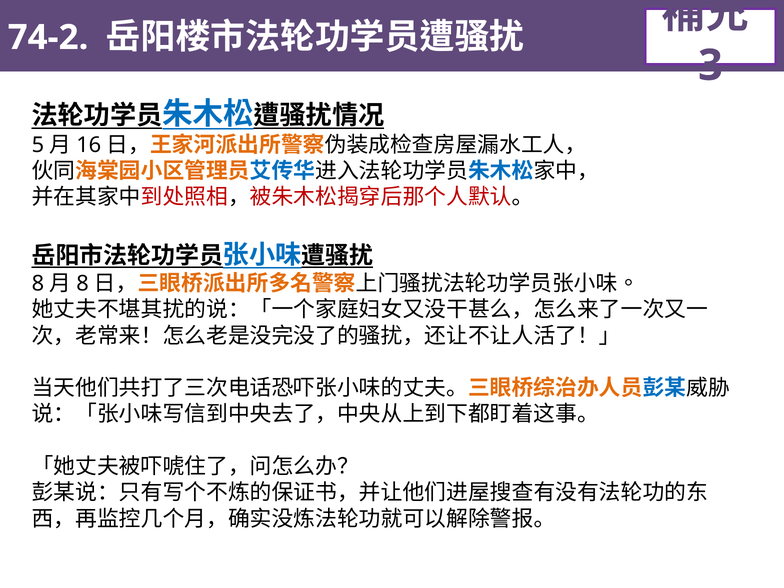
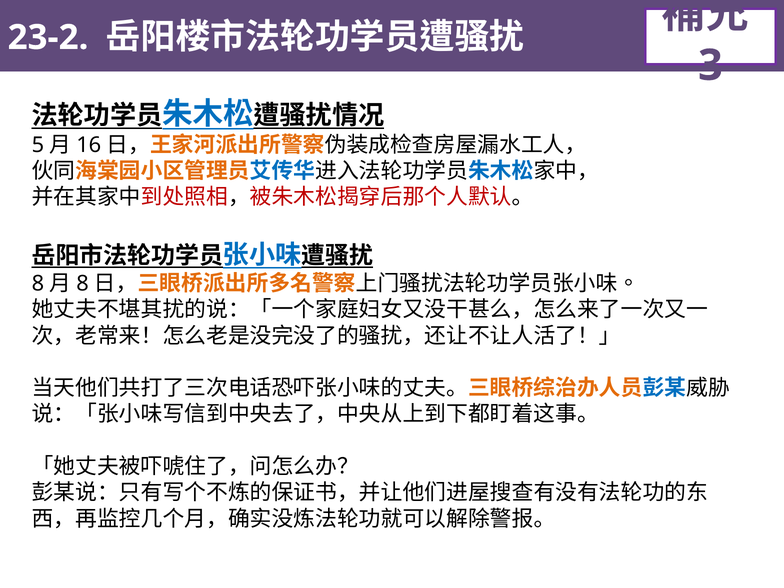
74-2: 74-2 -> 23-2
